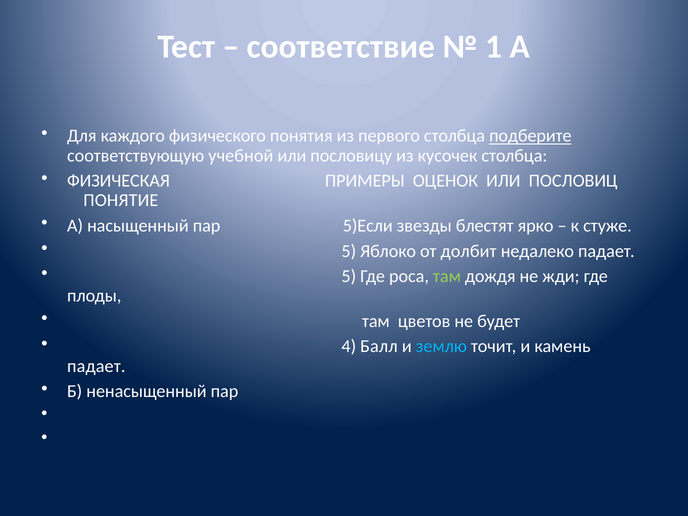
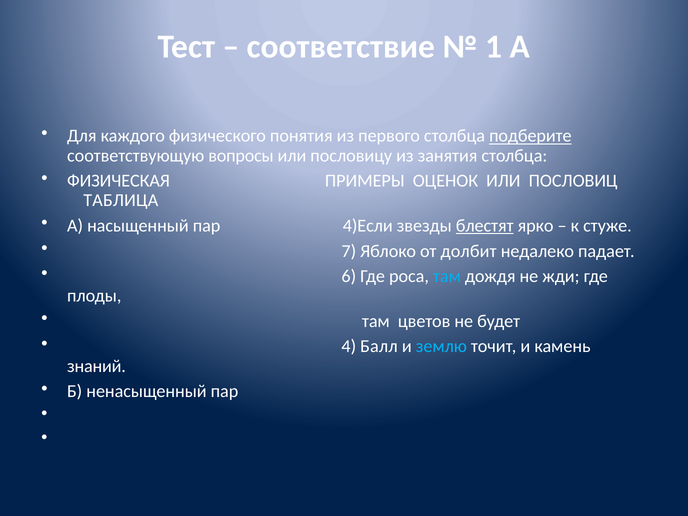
учебной: учебной -> вопросы
кусочек: кусочек -> занятия
ПОНЯТИЕ: ПОНЯТИЕ -> ТАБЛИЦА
5)Если: 5)Если -> 4)Если
блестят underline: none -> present
5 at (349, 251): 5 -> 7
5 at (349, 276): 5 -> 6
там at (447, 276) colour: light green -> light blue
падает at (96, 366): падает -> знаний
